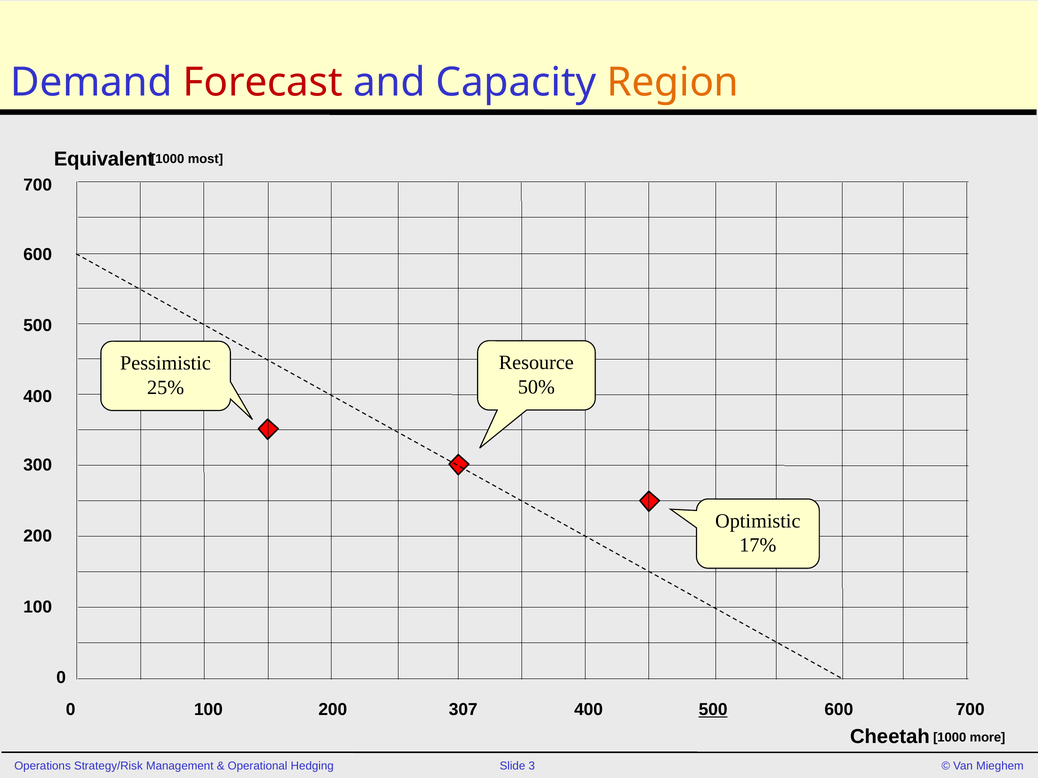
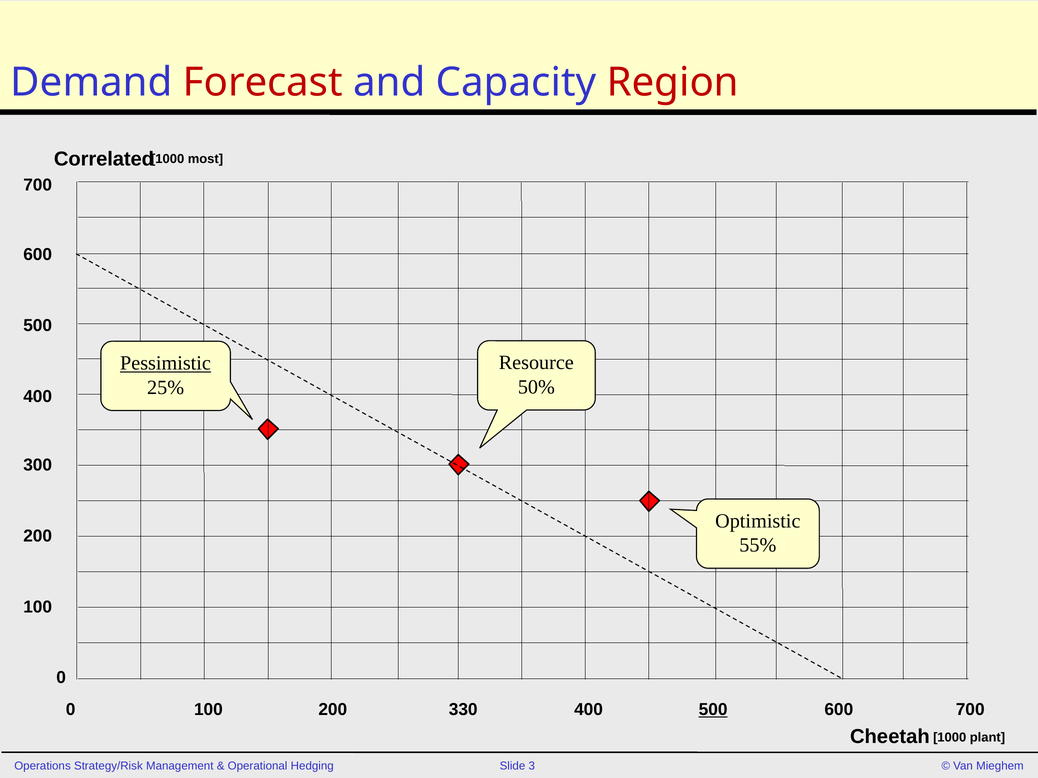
Region colour: orange -> red
Equivalent: Equivalent -> Correlated
Pessimistic underline: none -> present
17%: 17% -> 55%
307: 307 -> 330
more: more -> plant
